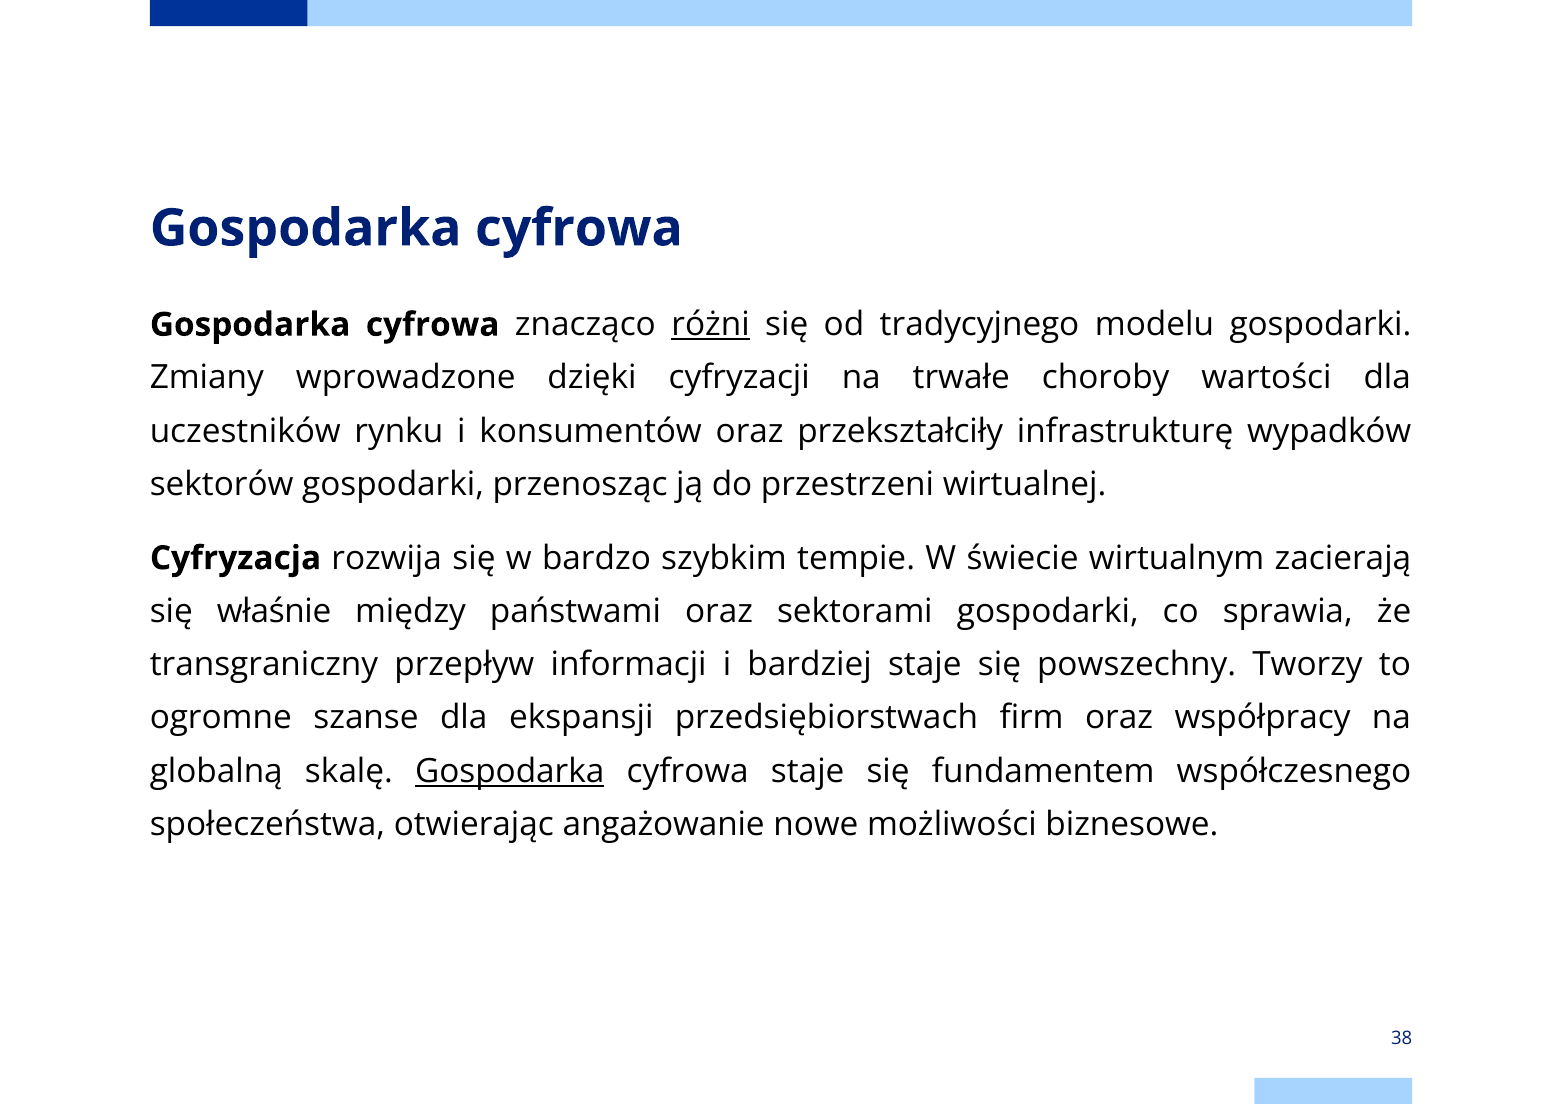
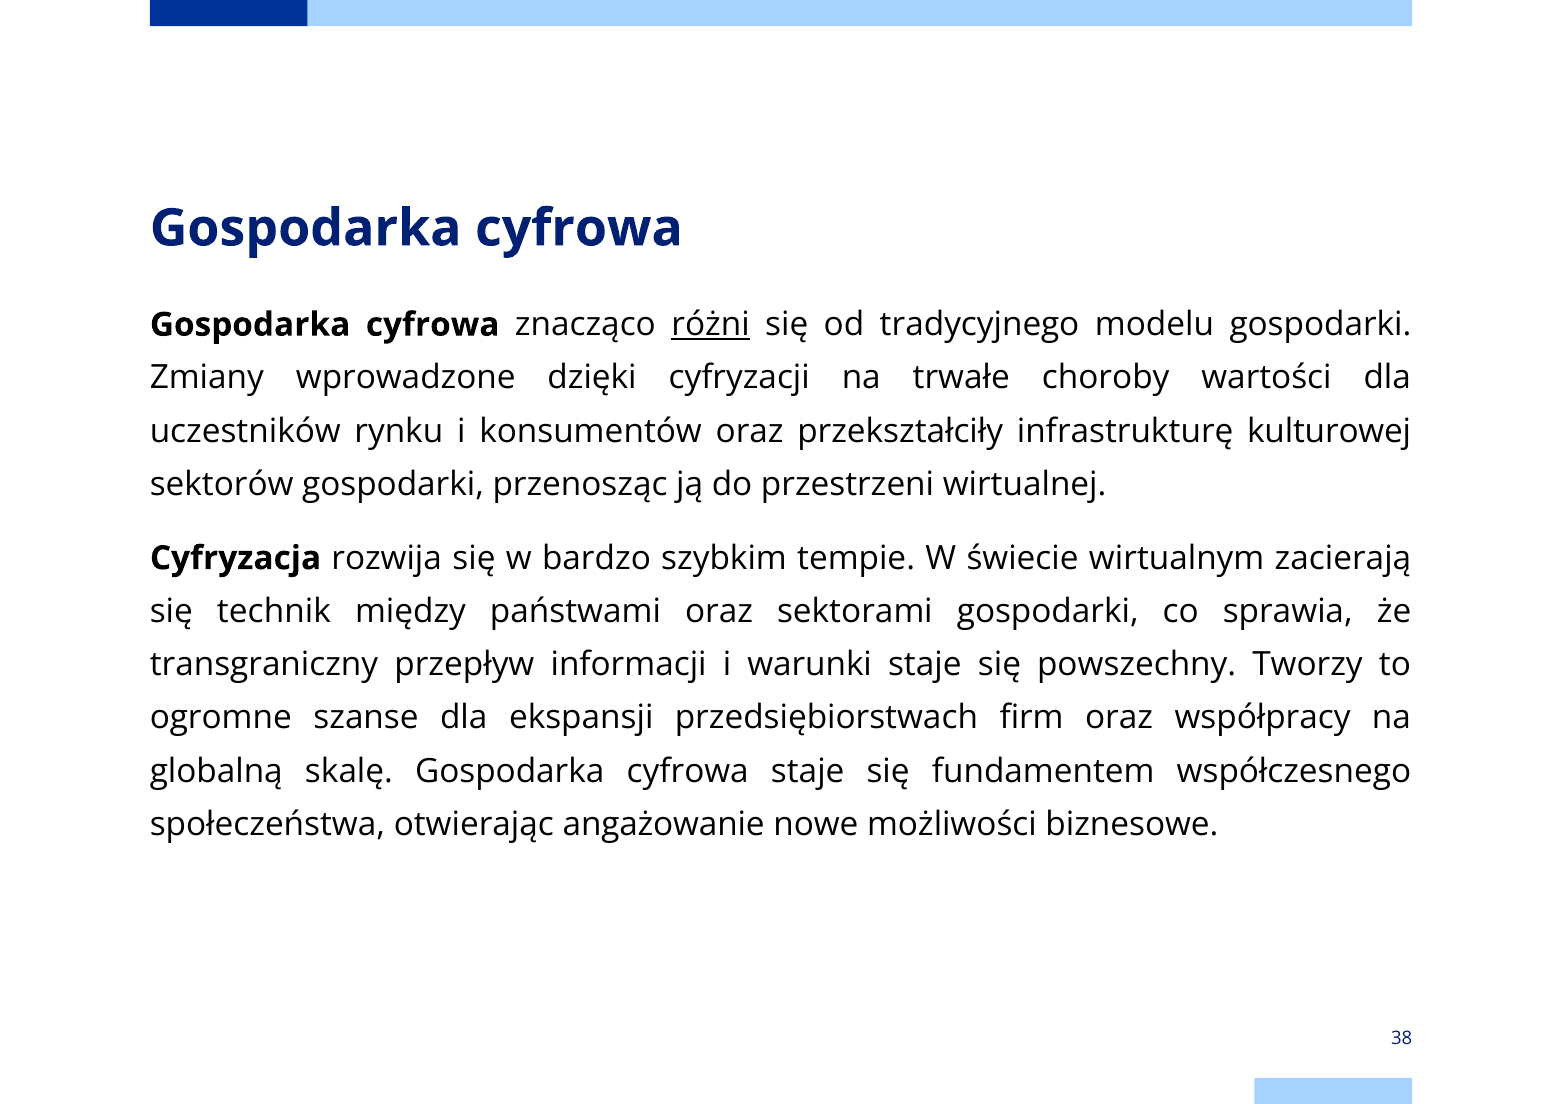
wypadków: wypadków -> kulturowej
właśnie: właśnie -> technik
bardziej: bardziej -> warunki
Gospodarka at (510, 772) underline: present -> none
